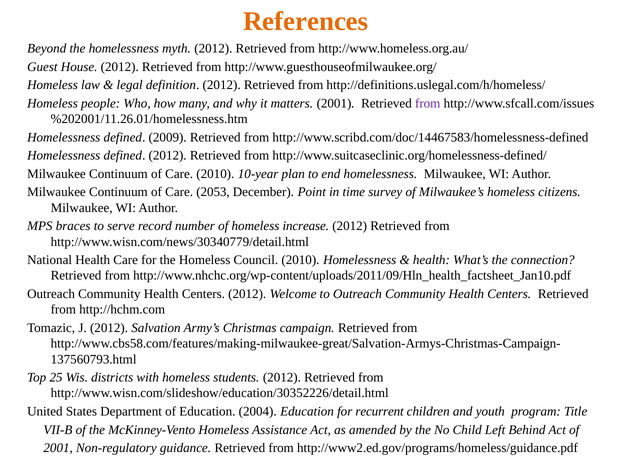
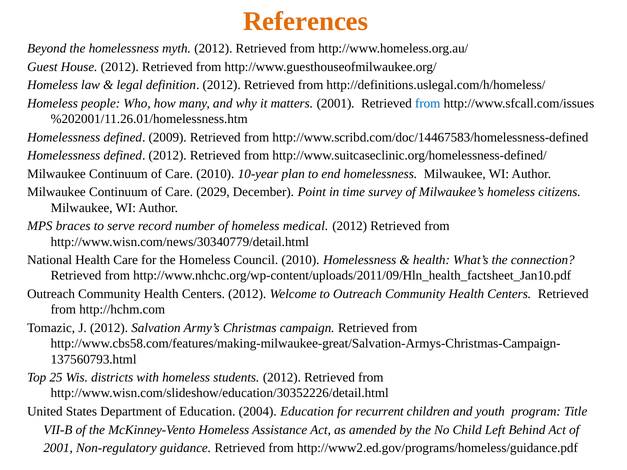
from at (428, 103) colour: purple -> blue
2053: 2053 -> 2029
increase: increase -> medical
